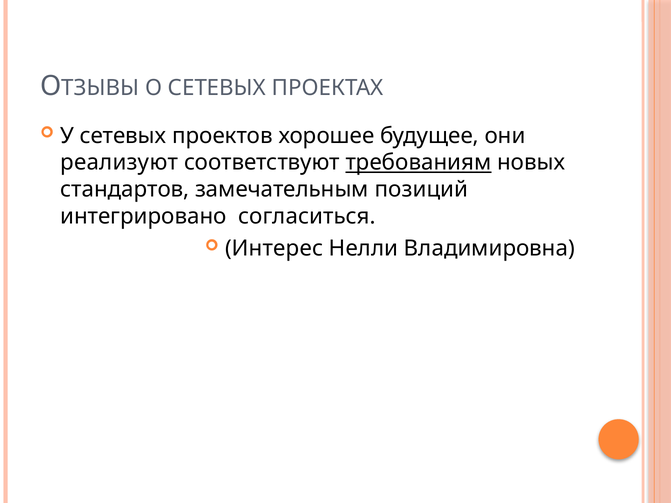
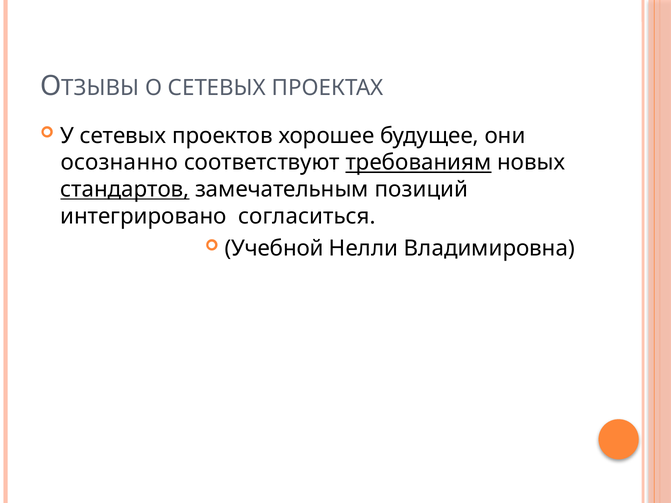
реализуют: реализуют -> осознанно
стандартов underline: none -> present
Интерес: Интерес -> Учебной
